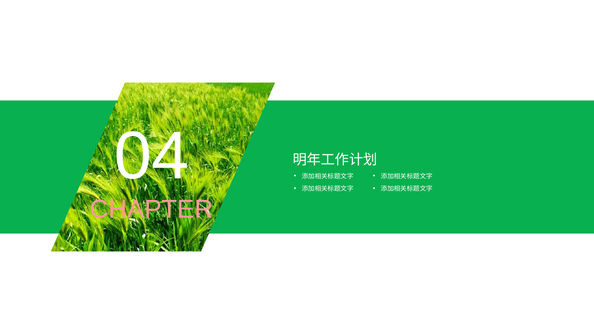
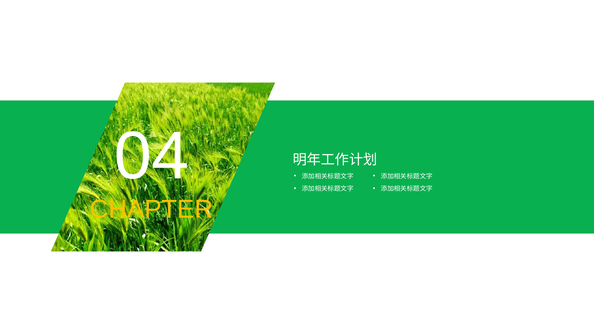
CHAPTER colour: pink -> yellow
